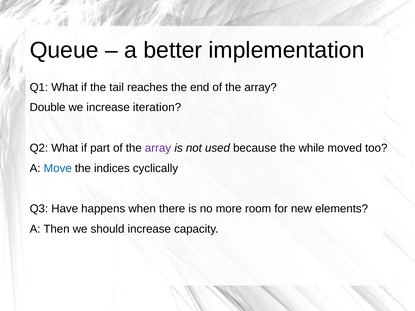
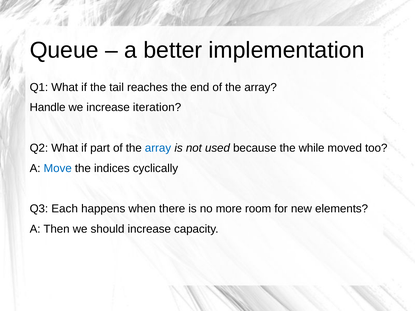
Double: Double -> Handle
array at (158, 148) colour: purple -> blue
Have: Have -> Each
